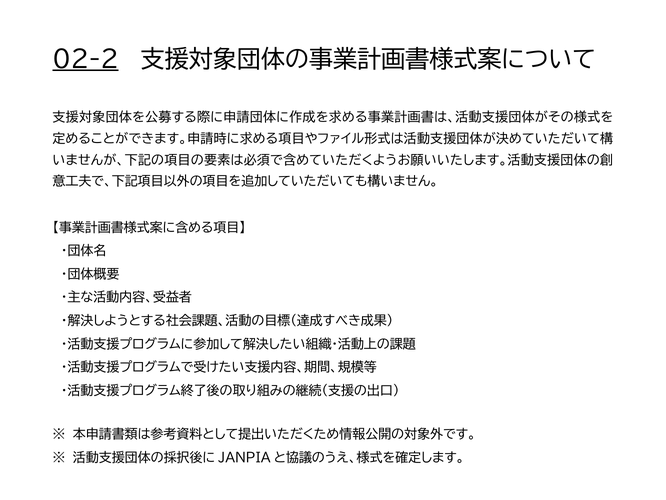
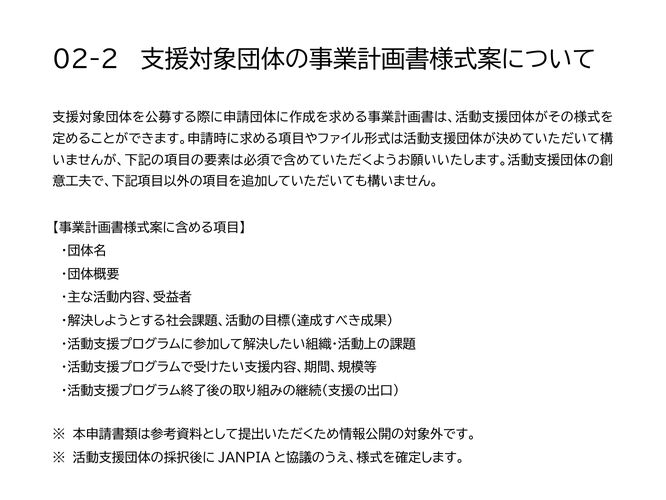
02-2 underline: present -> none
